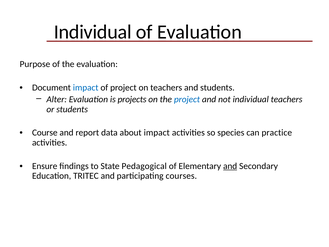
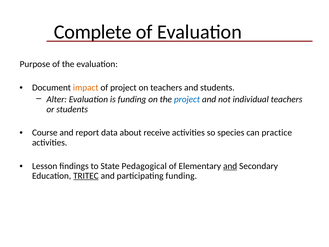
Individual at (93, 32): Individual -> Complete
impact at (86, 88) colour: blue -> orange
is projects: projects -> funding
about impact: impact -> receive
Ensure: Ensure -> Lesson
TRITEC underline: none -> present
participating courses: courses -> funding
